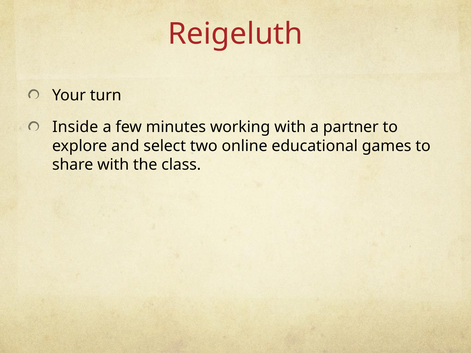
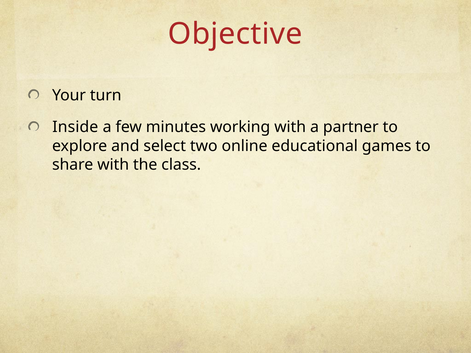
Reigeluth: Reigeluth -> Objective
